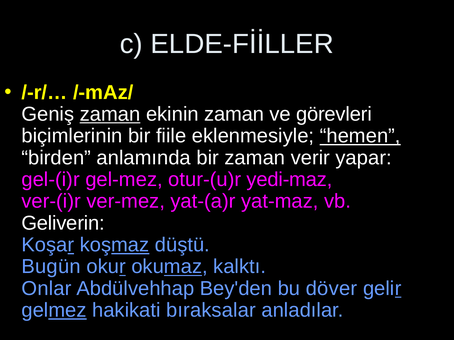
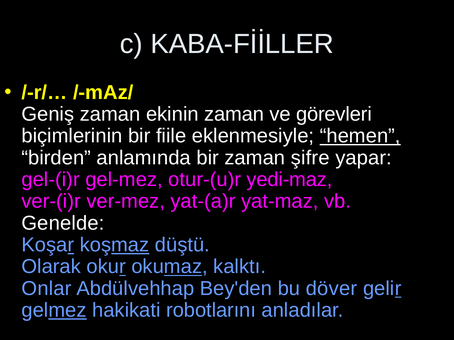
ELDE-FİİLLER: ELDE-FİİLLER -> KABA-FİİLLER
zaman at (110, 114) underline: present -> none
verir: verir -> şifre
Geliverin: Geliverin -> Genelde
Bugün: Bugün -> Olarak
bıraksalar: bıraksalar -> robotlarını
